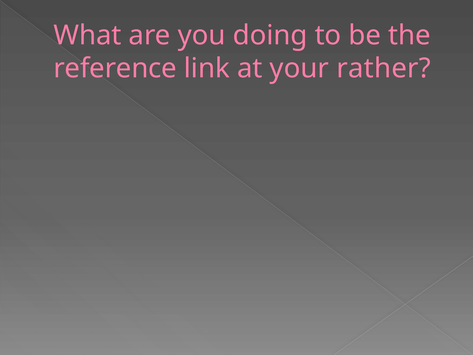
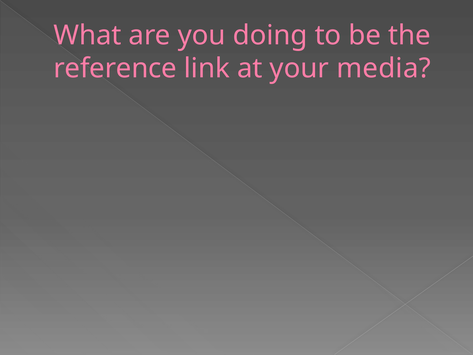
rather: rather -> media
